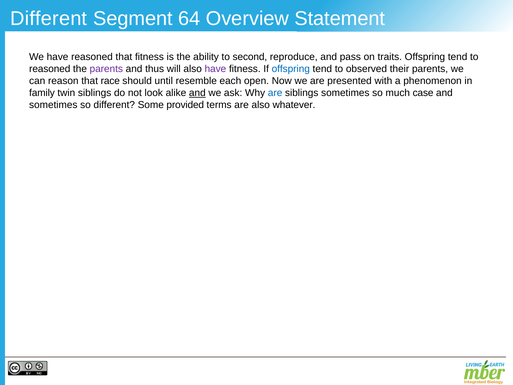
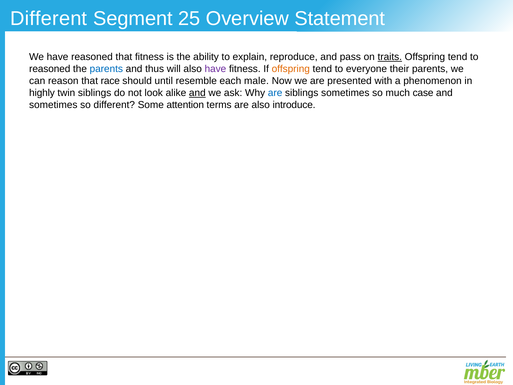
64: 64 -> 25
second: second -> explain
traits underline: none -> present
parents at (106, 69) colour: purple -> blue
offspring at (291, 69) colour: blue -> orange
observed: observed -> everyone
open: open -> male
family: family -> highly
provided: provided -> attention
whatever: whatever -> introduce
